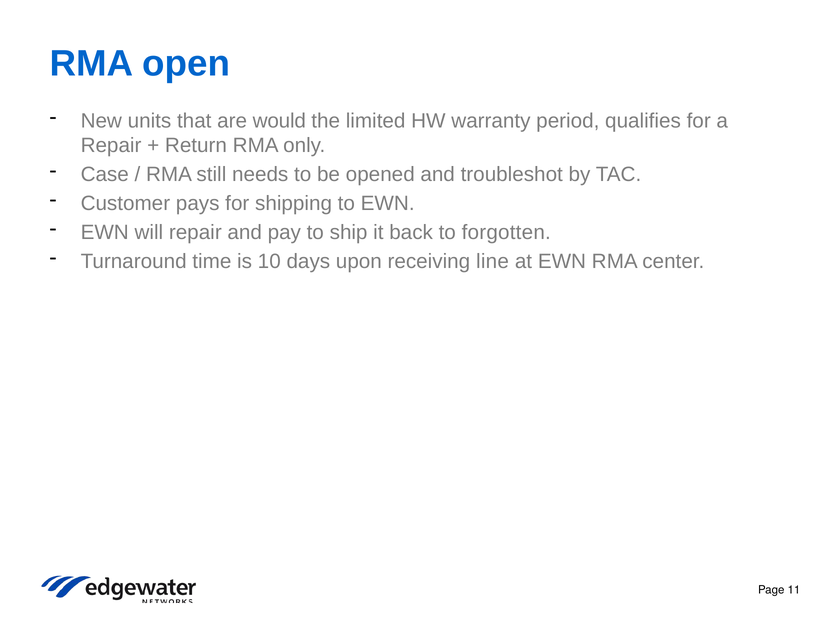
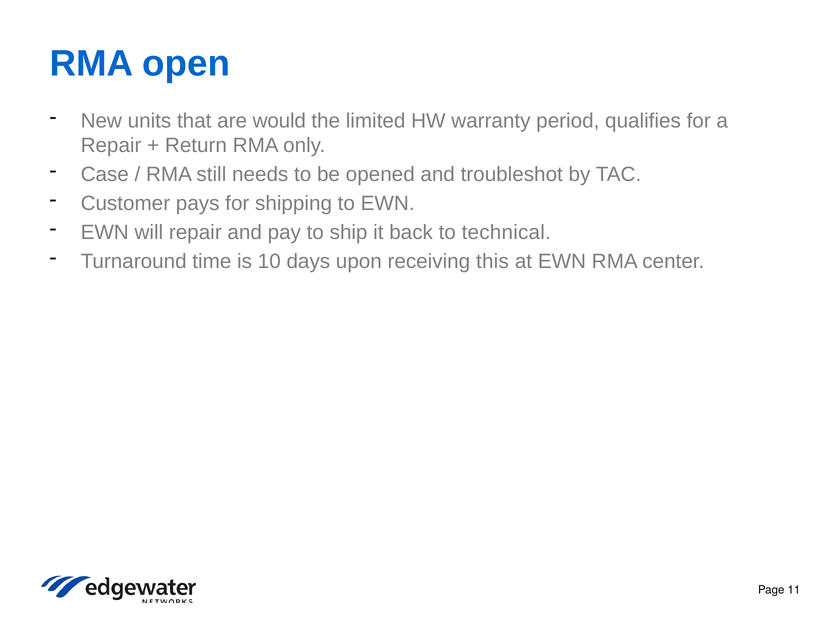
forgotten: forgotten -> technical
line: line -> this
